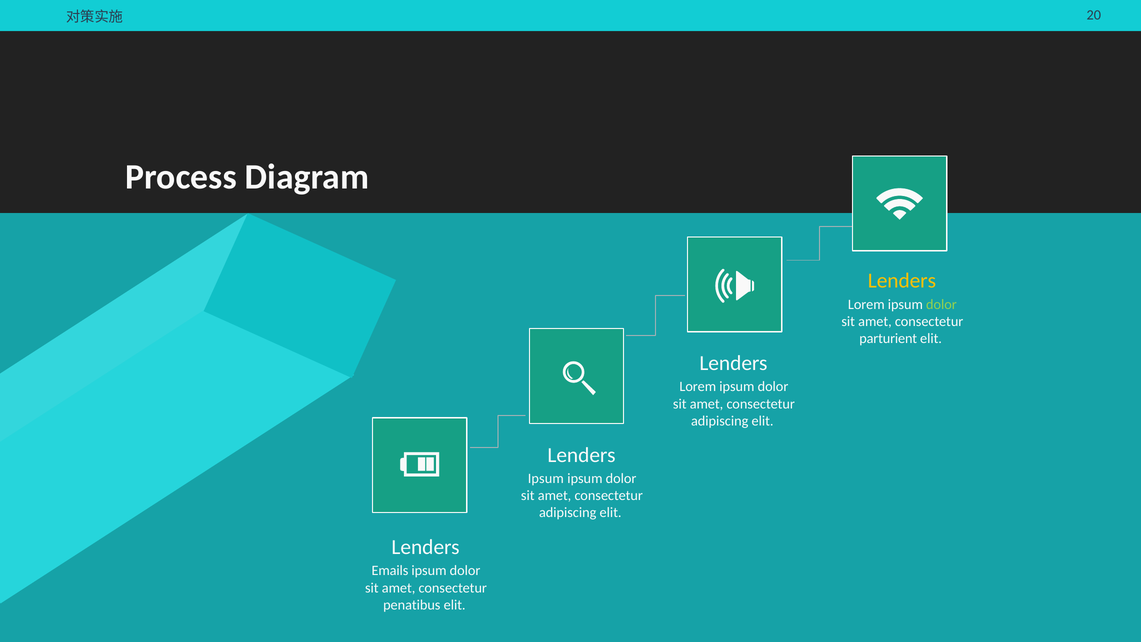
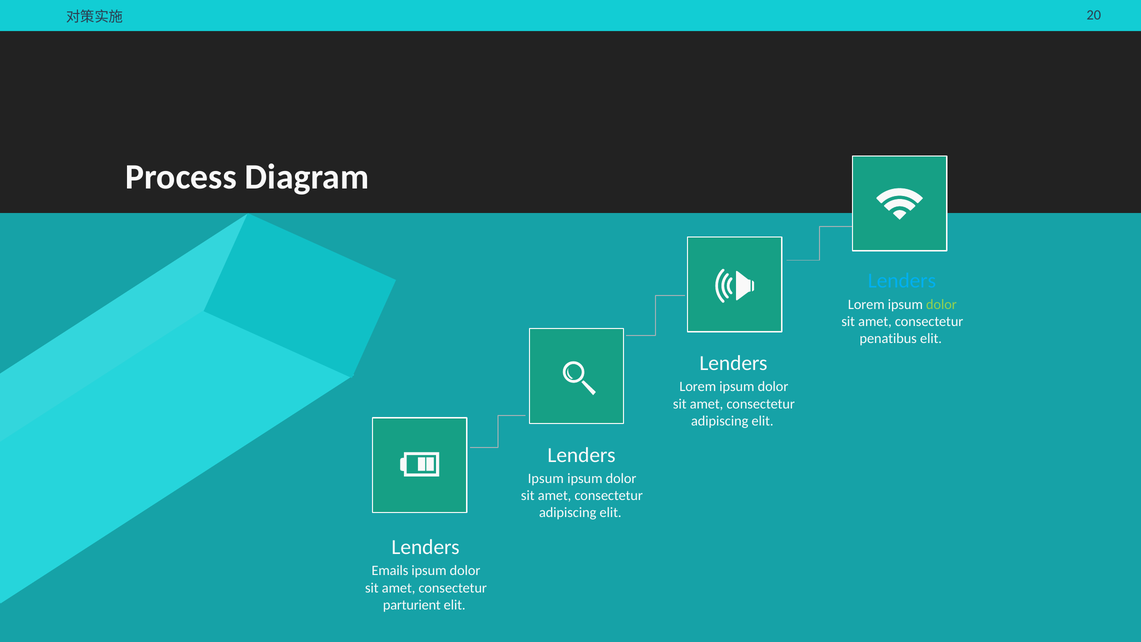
Lenders at (902, 281) colour: yellow -> light blue
parturient: parturient -> penatibus
penatibus: penatibus -> parturient
